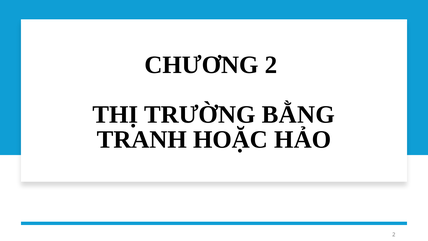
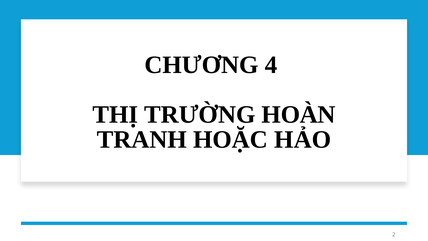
CHƯƠNG 2: 2 -> 4
BẰNG: BẰNG -> HOÀN
